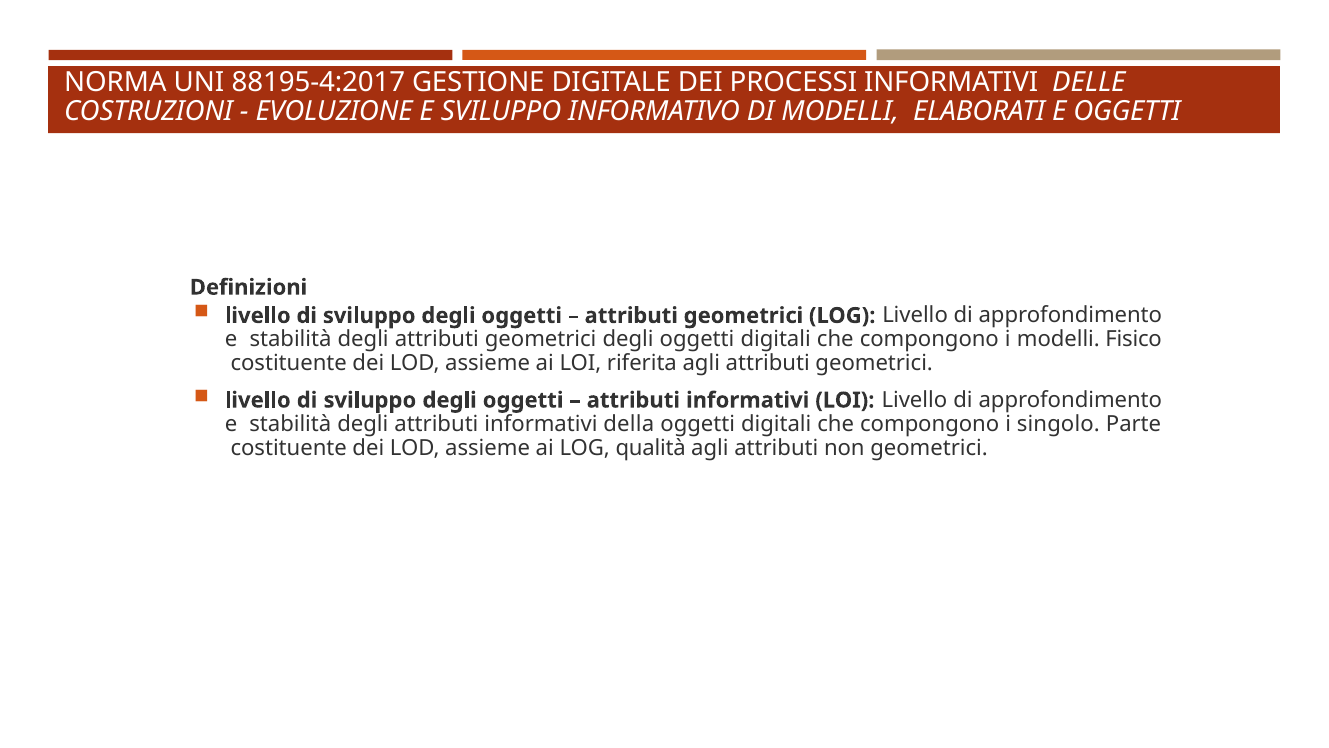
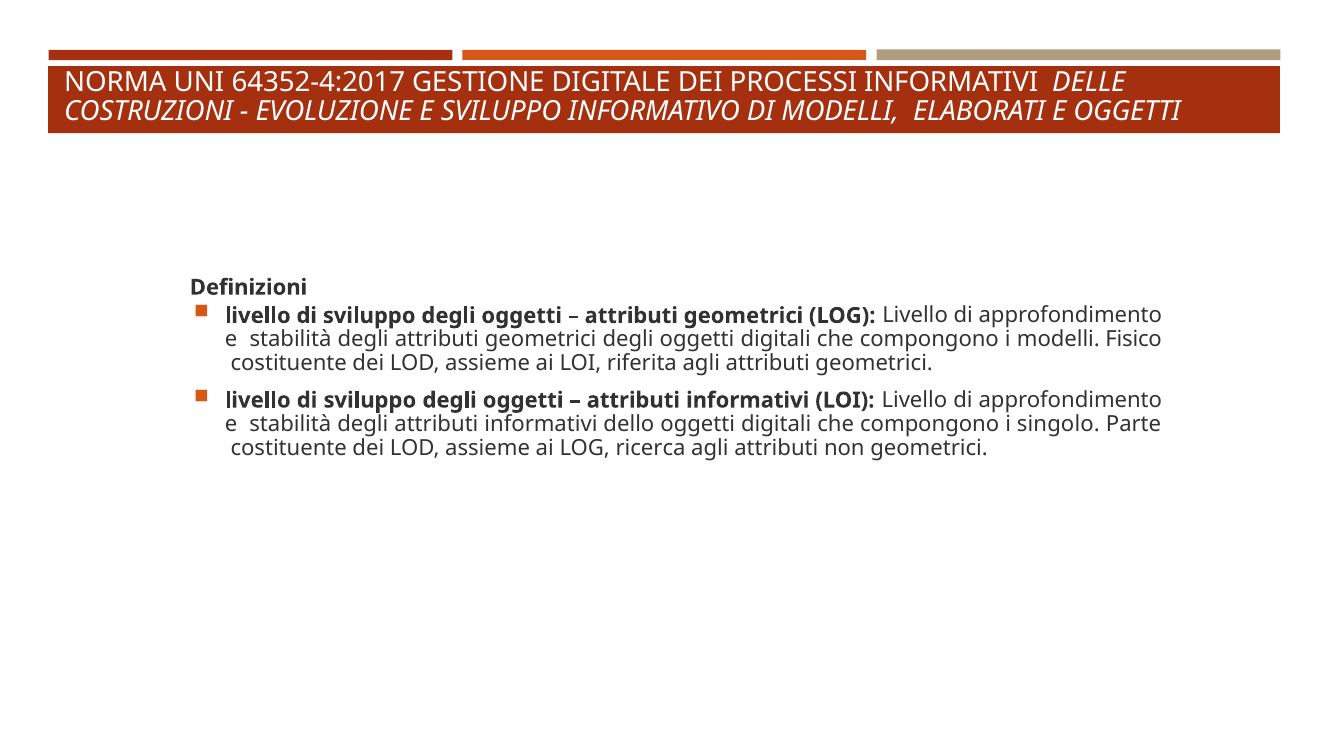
88195-4:2017: 88195-4:2017 -> 64352-4:2017
della: della -> dello
qualità: qualità -> ricerca
